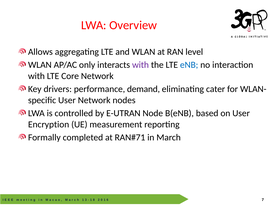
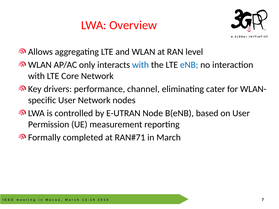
with at (140, 65) colour: purple -> blue
demand: demand -> channel
Encryption: Encryption -> Permission
